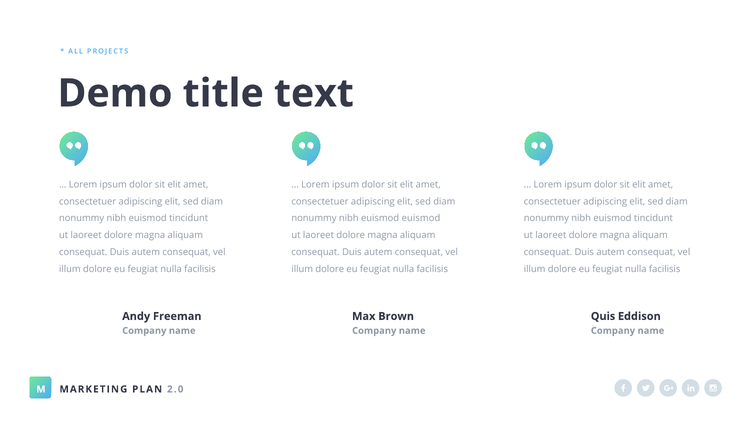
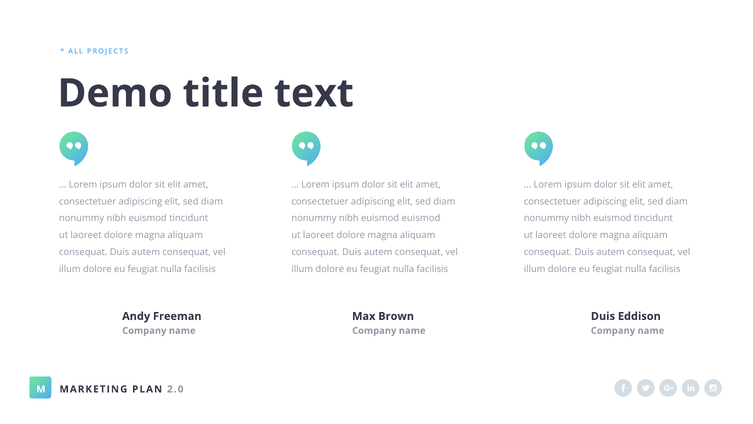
Quis at (603, 316): Quis -> Duis
